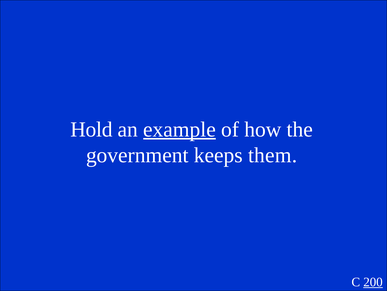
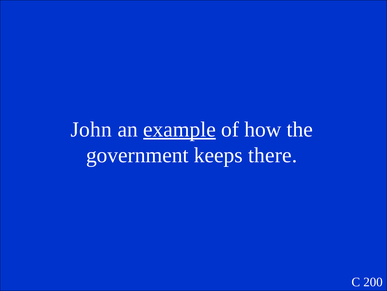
Hold: Hold -> John
them: them -> there
200 underline: present -> none
